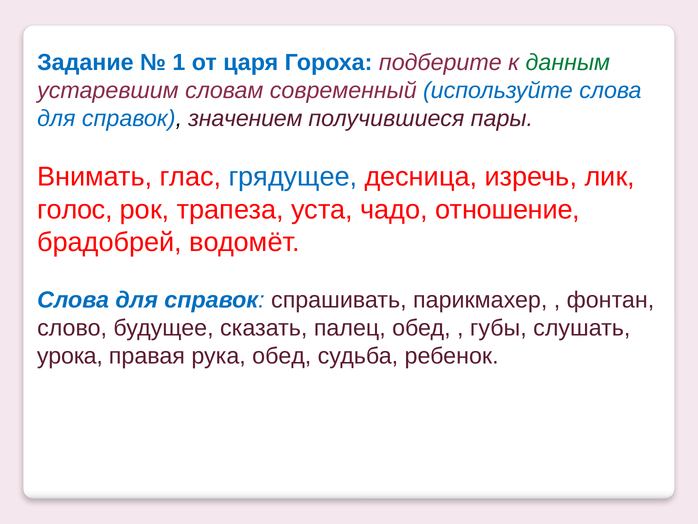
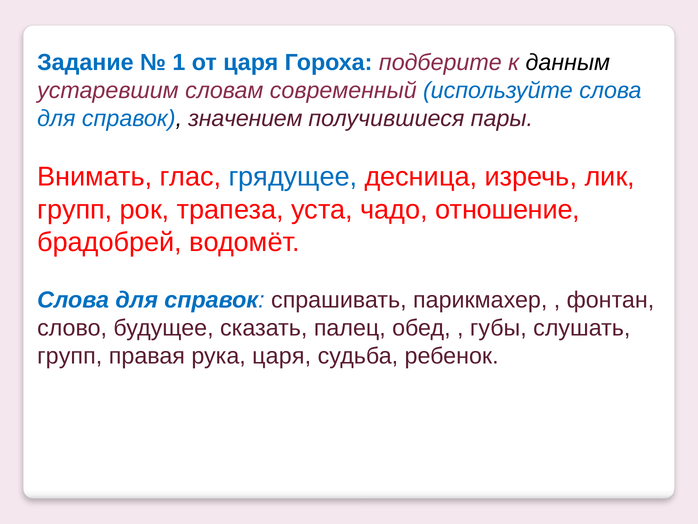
данным colour: green -> black
голос at (75, 209): голос -> групп
урока at (70, 356): урока -> групп
рука обед: обед -> царя
